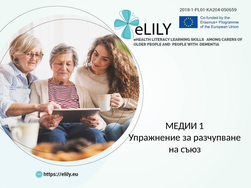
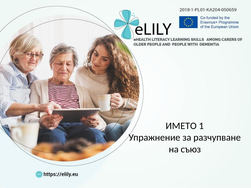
МЕДИИ: МЕДИИ -> ИМЕТО
